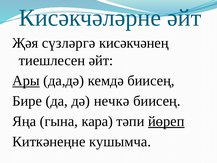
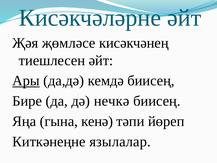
сүзләргә: сүзләргә -> җөмләсе
кара: кара -> кенә
йөреп underline: present -> none
кушымча: кушымча -> язылалар
